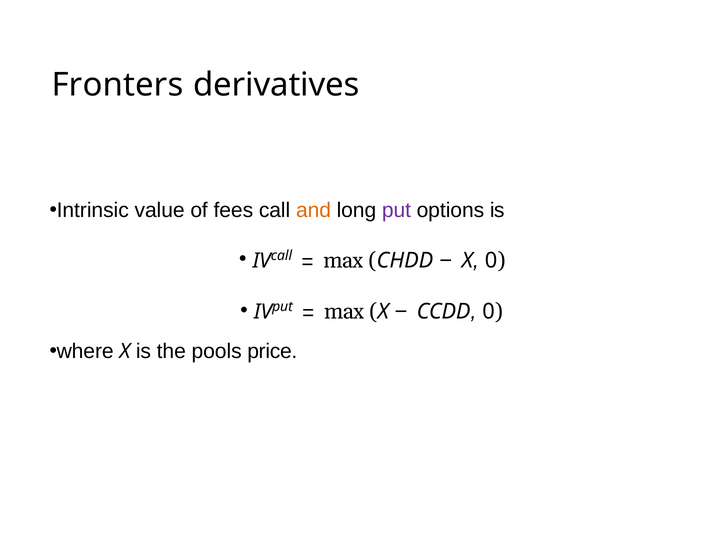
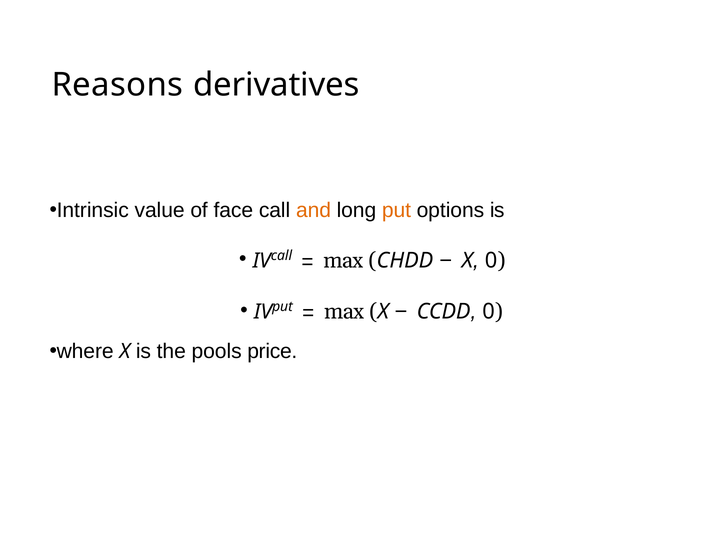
Fronters: Fronters -> Reasons
fees: fees -> face
put colour: purple -> orange
